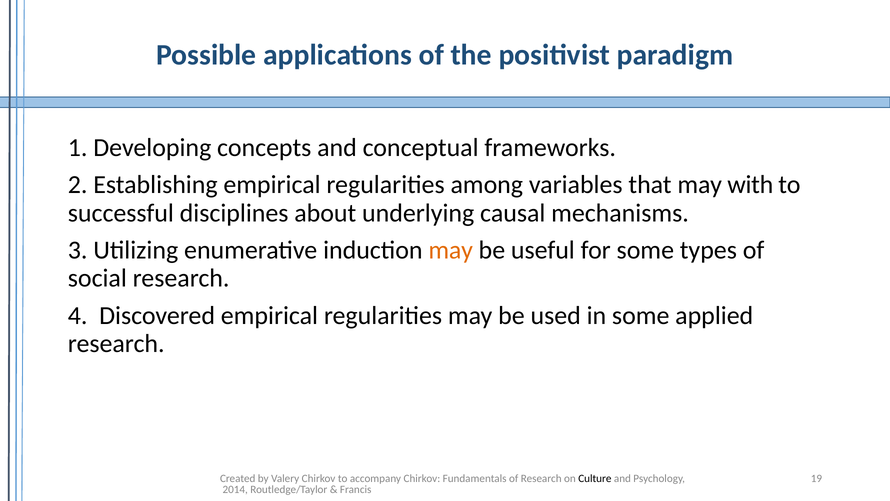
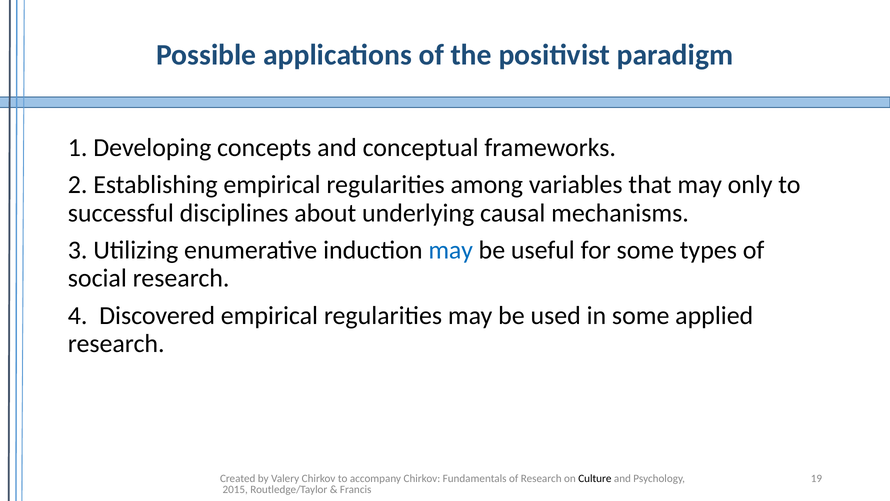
with: with -> only
may at (451, 250) colour: orange -> blue
2014: 2014 -> 2015
